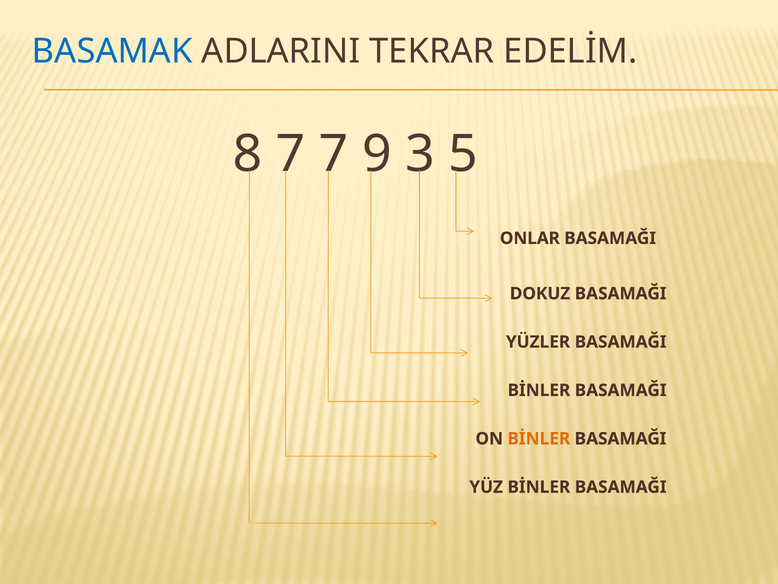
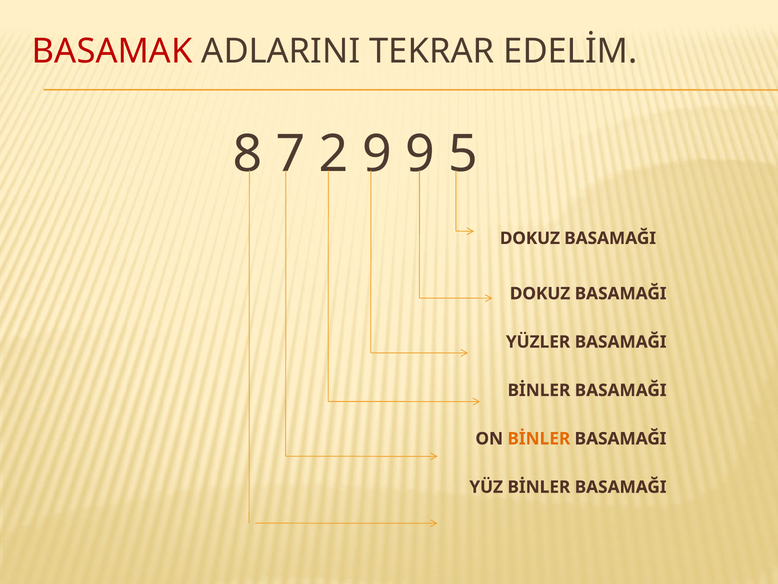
BASAMAK colour: blue -> red
7 7: 7 -> 2
9 3: 3 -> 9
ONLAR at (530, 238): ONLAR -> DOKUZ
